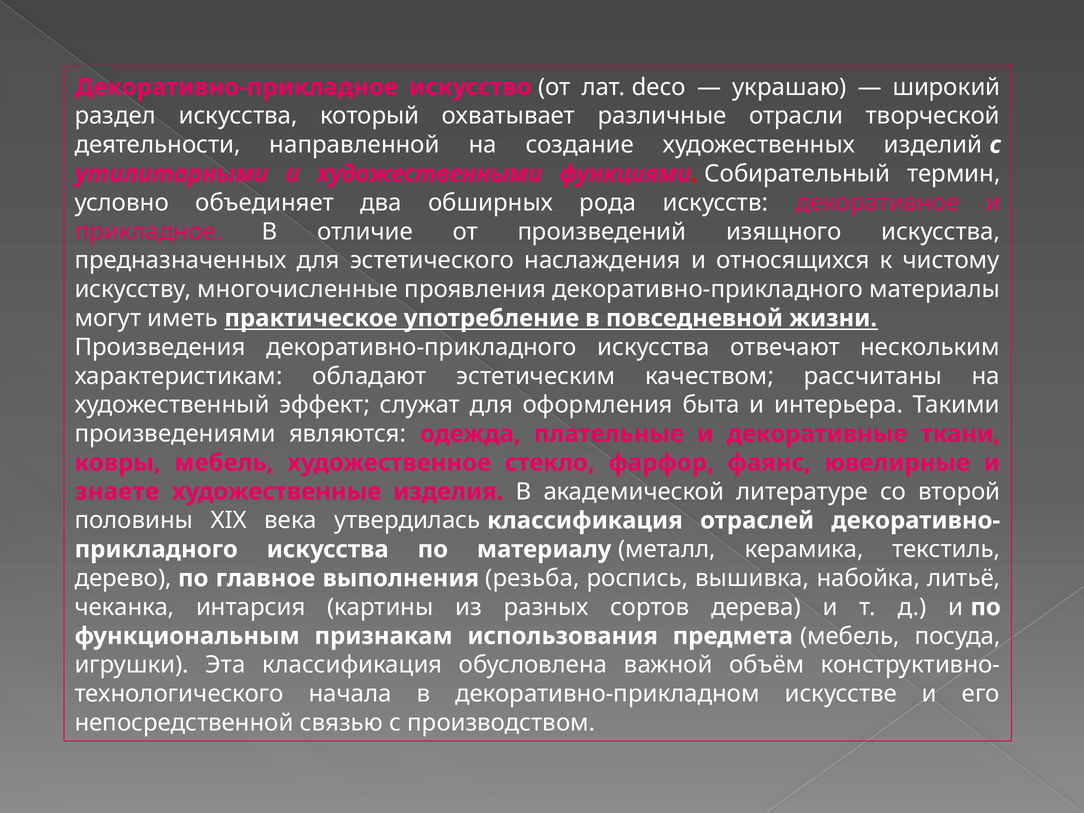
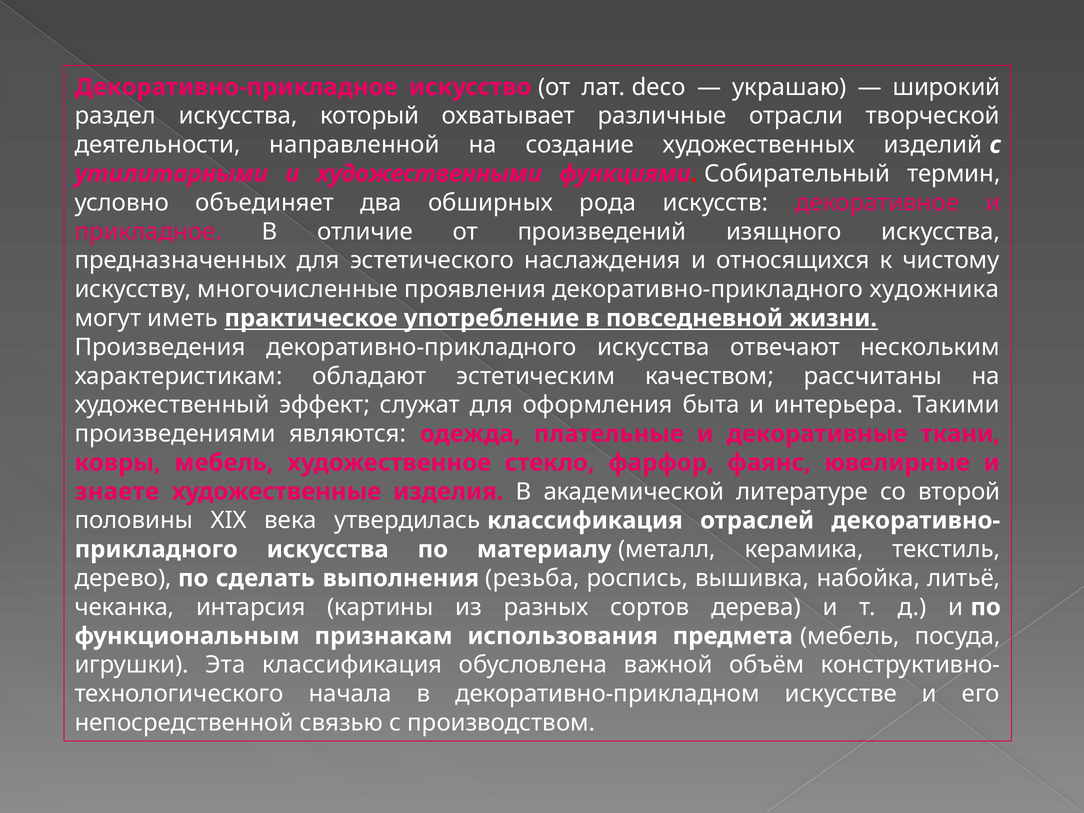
материалы: материалы -> художника
главное: главное -> сделать
